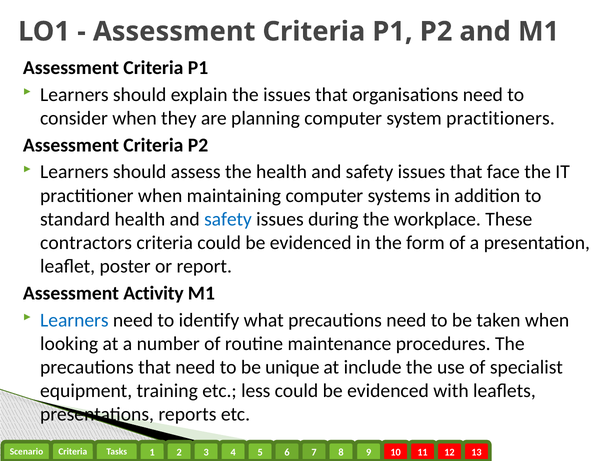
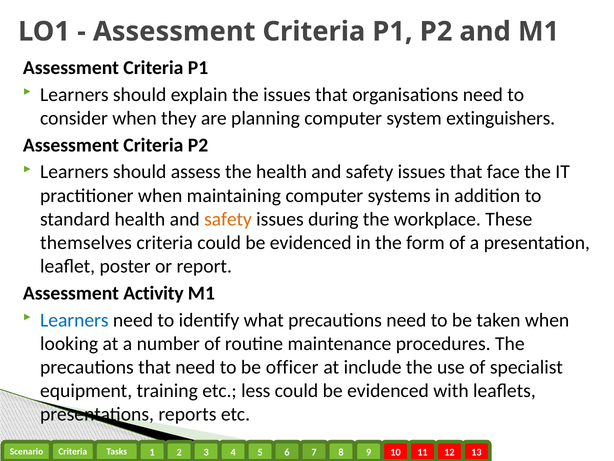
practitioners: practitioners -> extinguishers
safety at (228, 219) colour: blue -> orange
contractors: contractors -> themselves
unique: unique -> officer
